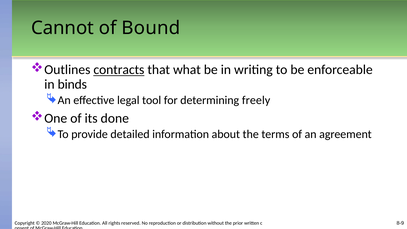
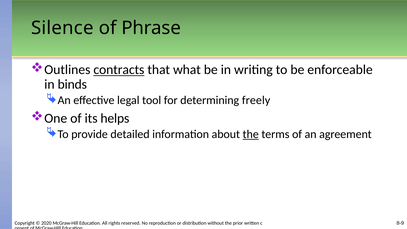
Cannot: Cannot -> Silence
Bound: Bound -> Phrase
done: done -> helps
the at (251, 134) underline: none -> present
